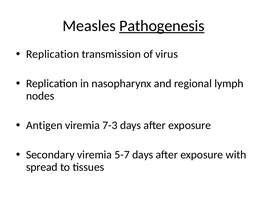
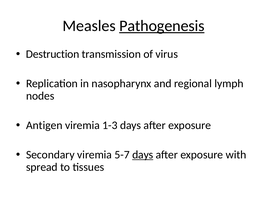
Replication at (53, 54): Replication -> Destruction
7-3: 7-3 -> 1-3
days at (143, 155) underline: none -> present
